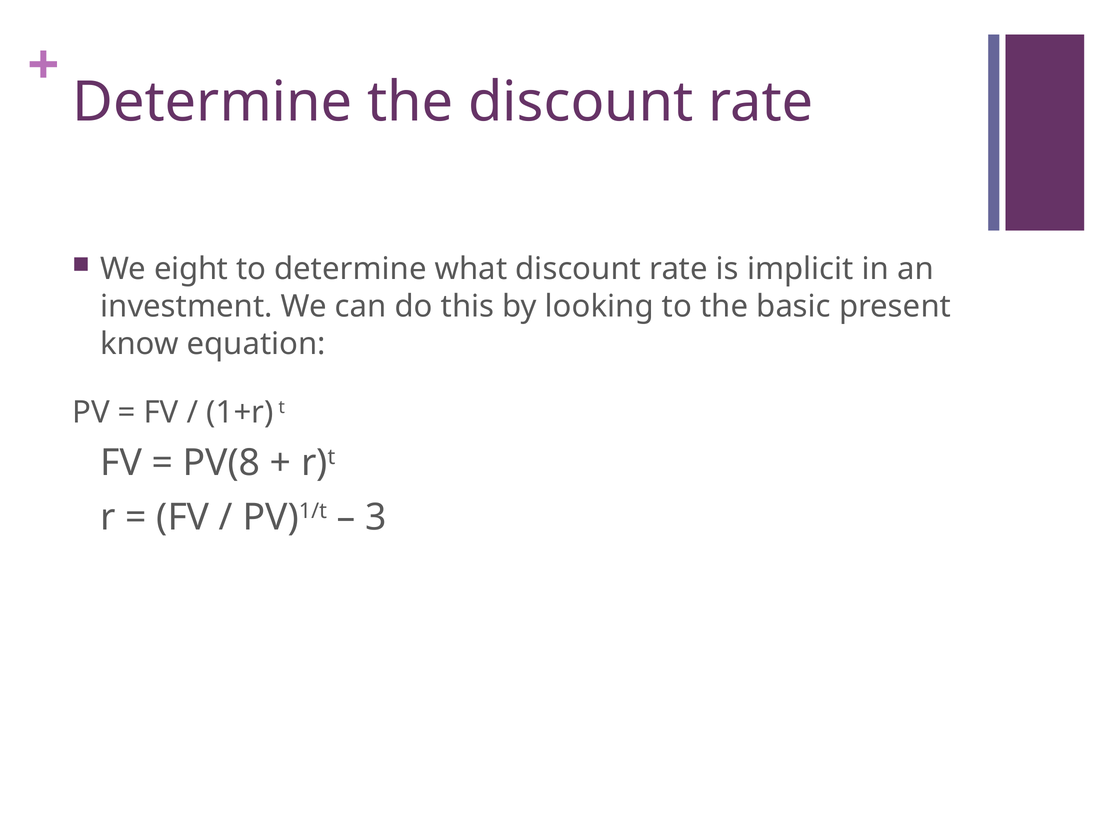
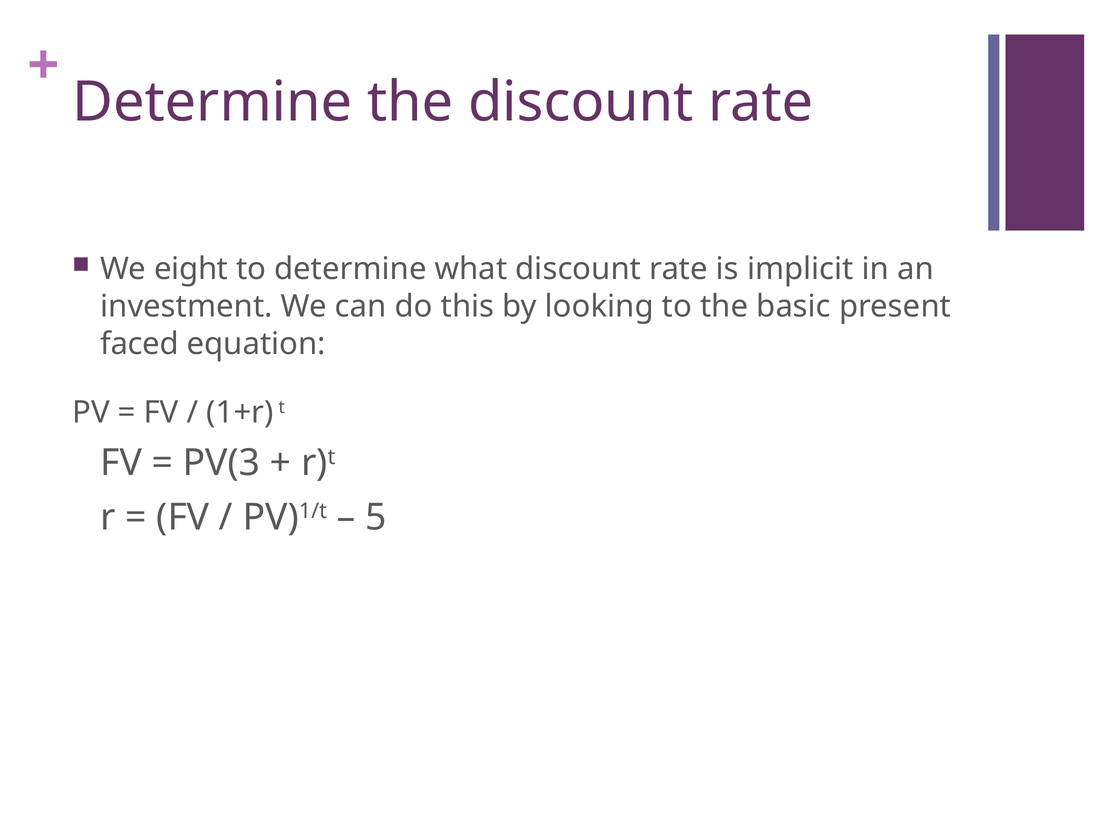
know: know -> faced
PV(8: PV(8 -> PV(3
3: 3 -> 5
